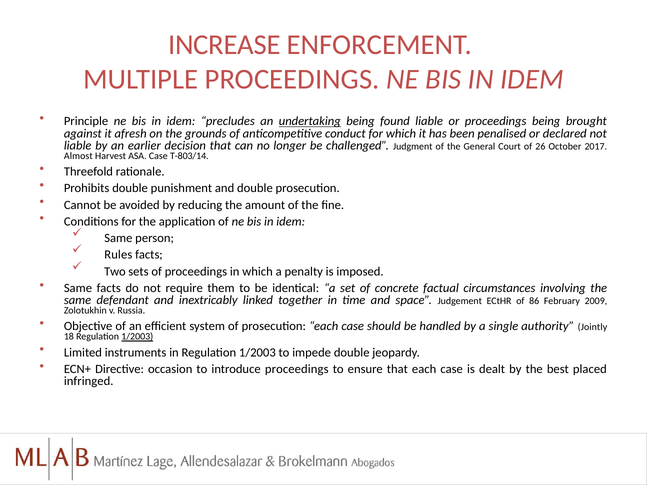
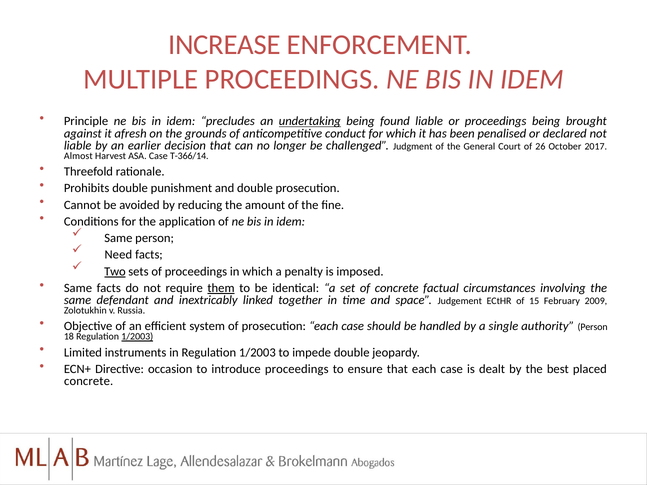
T-803/14: T-803/14 -> T-366/14
Rules: Rules -> Need
Two underline: none -> present
them underline: none -> present
86: 86 -> 15
authority Jointly: Jointly -> Person
infringed at (89, 381): infringed -> concrete
